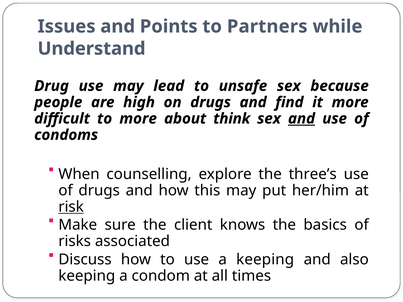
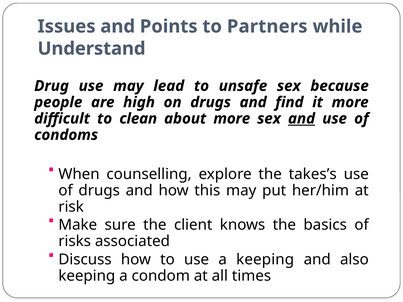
to more: more -> clean
about think: think -> more
three’s: three’s -> takes’s
risk underline: present -> none
